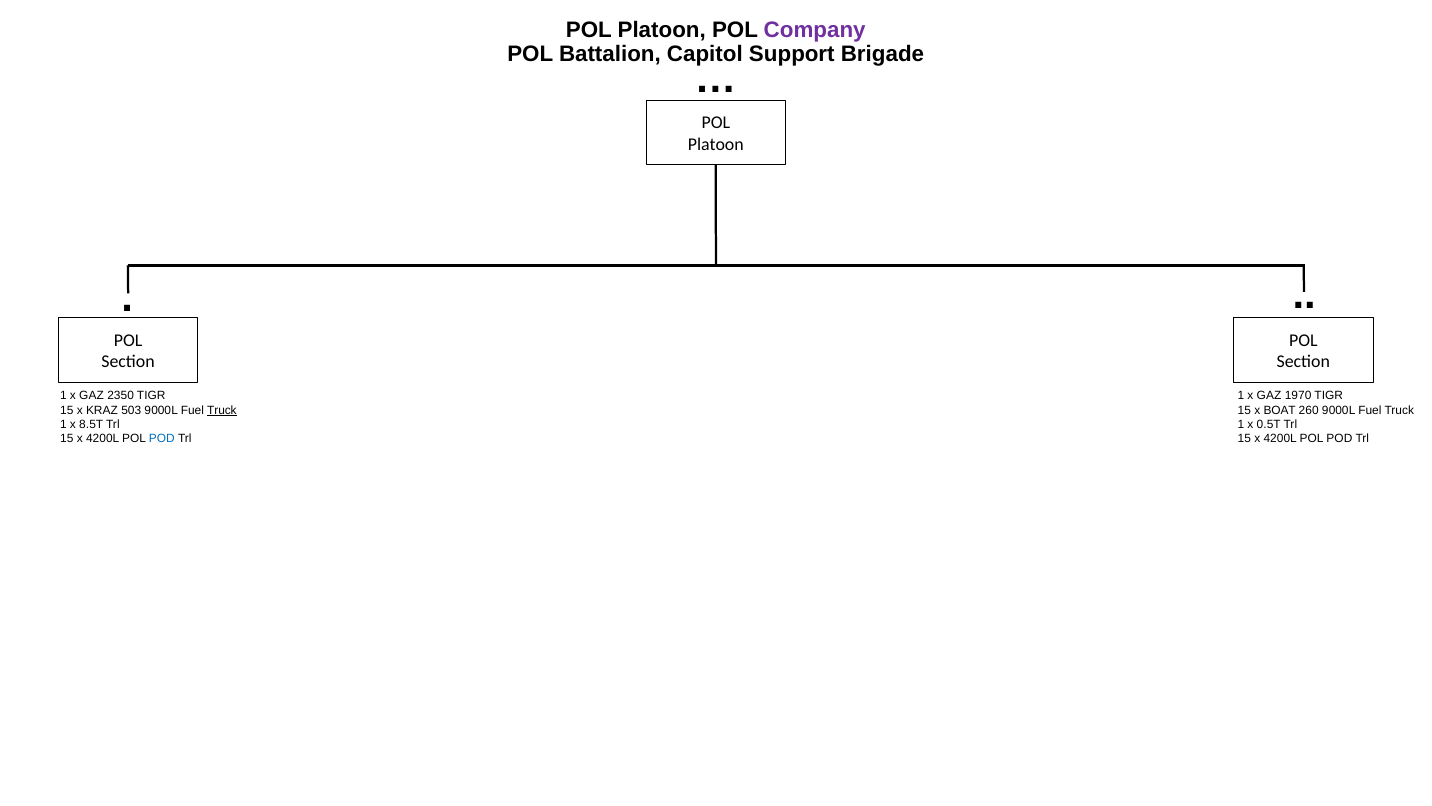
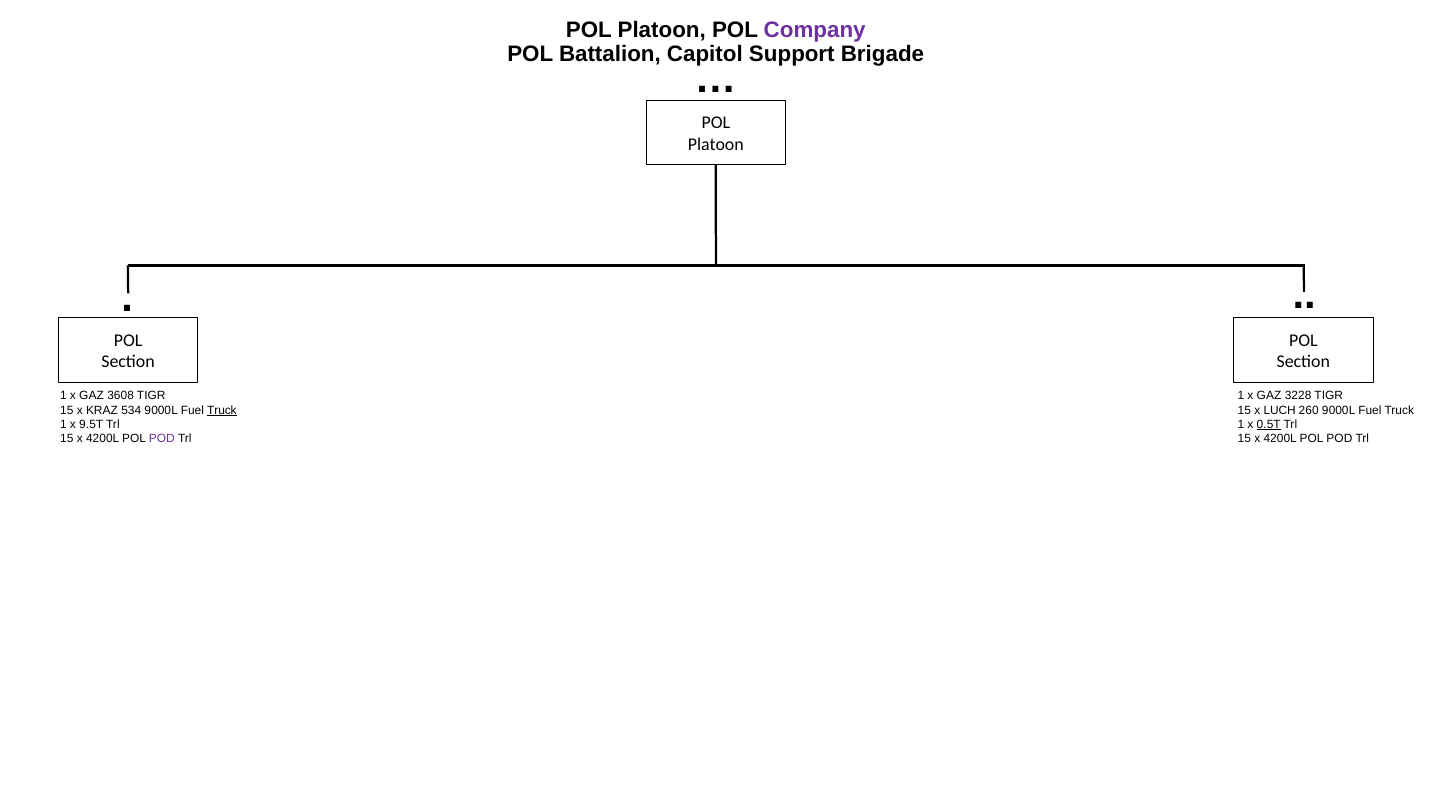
2350: 2350 -> 3608
1970: 1970 -> 3228
503: 503 -> 534
BOAT: BOAT -> LUCH
8.5T: 8.5T -> 9.5T
0.5T underline: none -> present
POD at (162, 439) colour: blue -> purple
